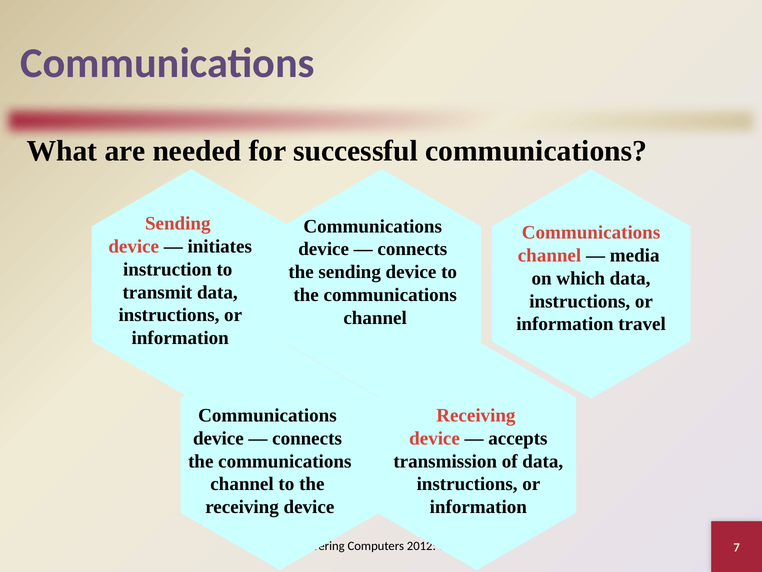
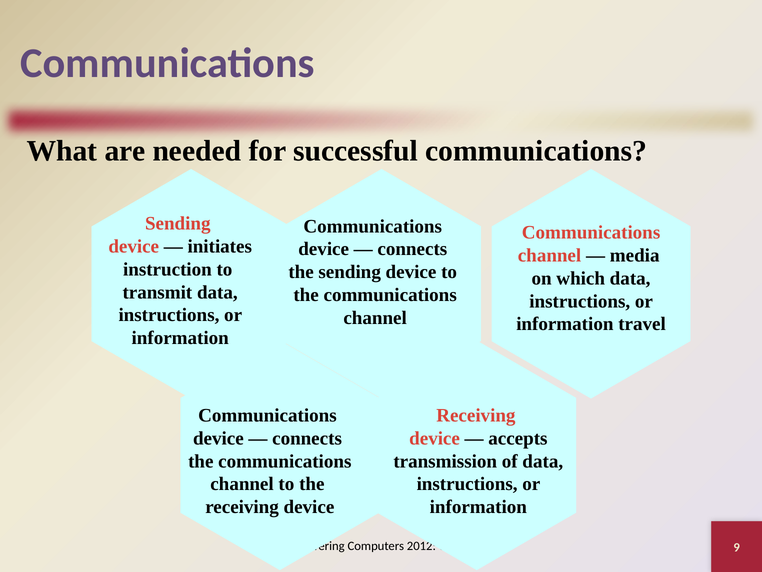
7 at (737, 547): 7 -> 9
